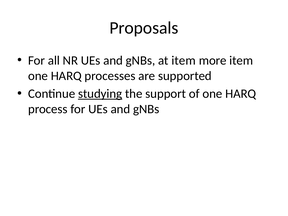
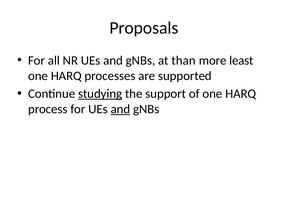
at item: item -> than
more item: item -> least
and at (120, 109) underline: none -> present
